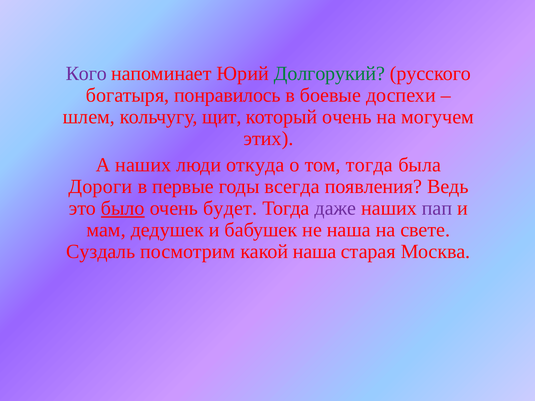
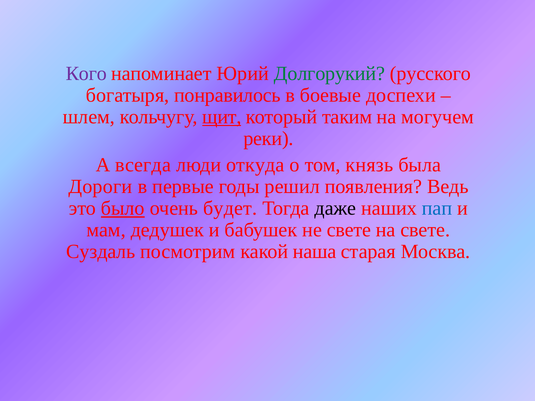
щит underline: none -> present
который очень: очень -> таким
этих: этих -> реки
А наших: наших -> всегда
том тогда: тогда -> князь
всегда: всегда -> решил
даже colour: purple -> black
пап colour: purple -> blue
не наша: наша -> свете
